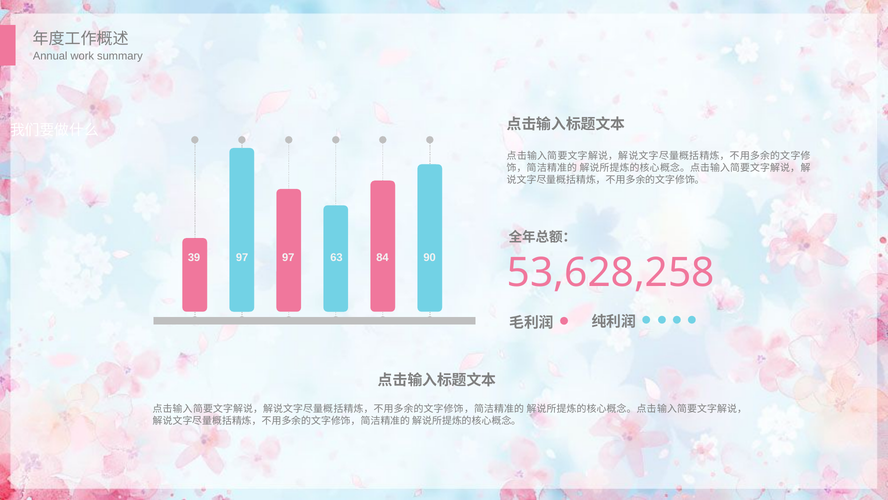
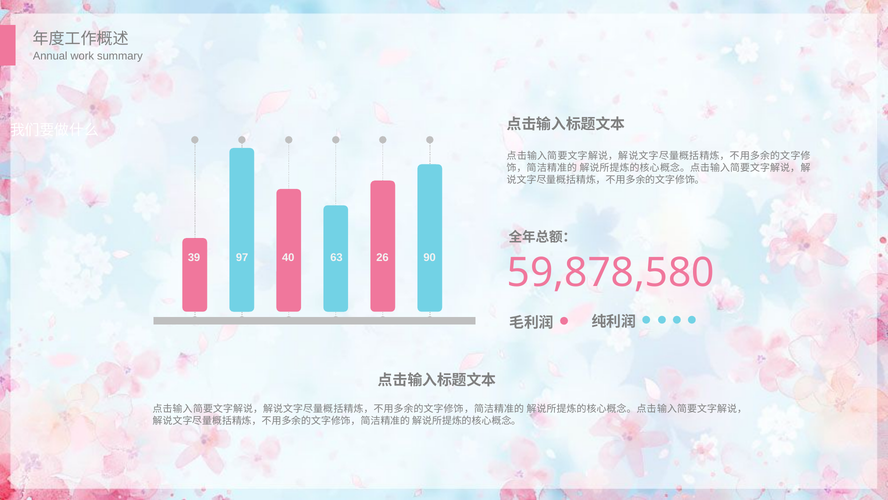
97 97: 97 -> 40
84: 84 -> 26
53,628,258: 53,628,258 -> 59,878,580
